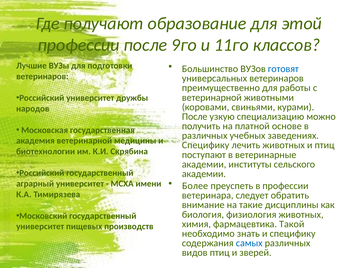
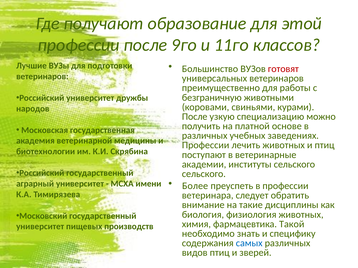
готовят colour: blue -> red
ветеринарной at (212, 98): ветеринарной -> безграничную
Специфику at (206, 145): Специфику -> Профессии
академии at (204, 174): академии -> сельского
